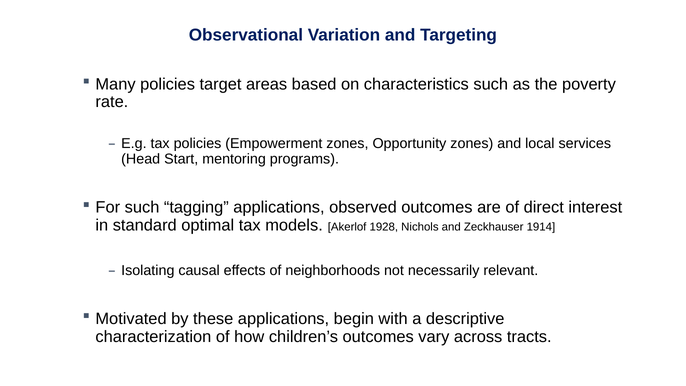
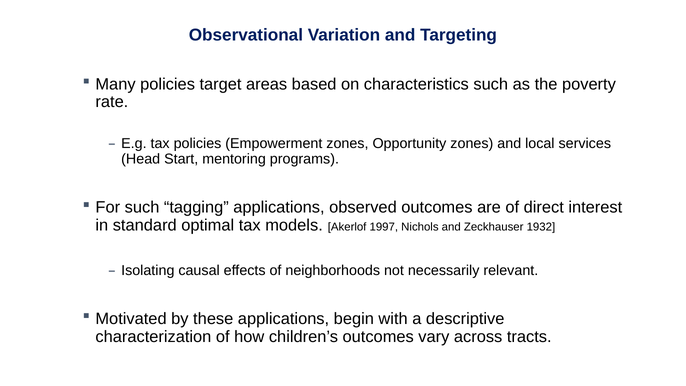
1928: 1928 -> 1997
1914: 1914 -> 1932
